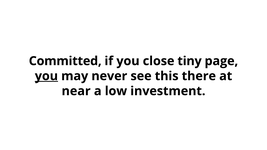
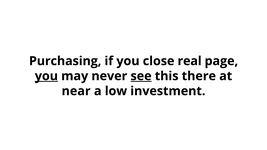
Committed: Committed -> Purchasing
tiny: tiny -> real
see underline: none -> present
